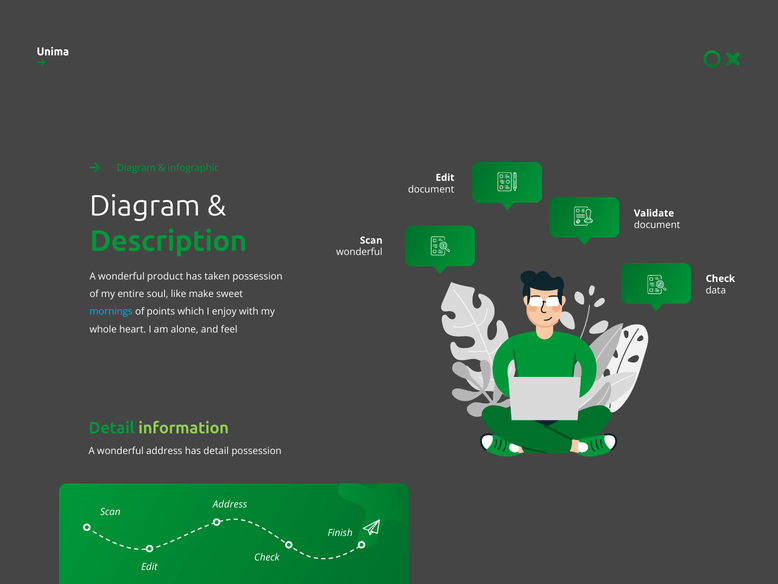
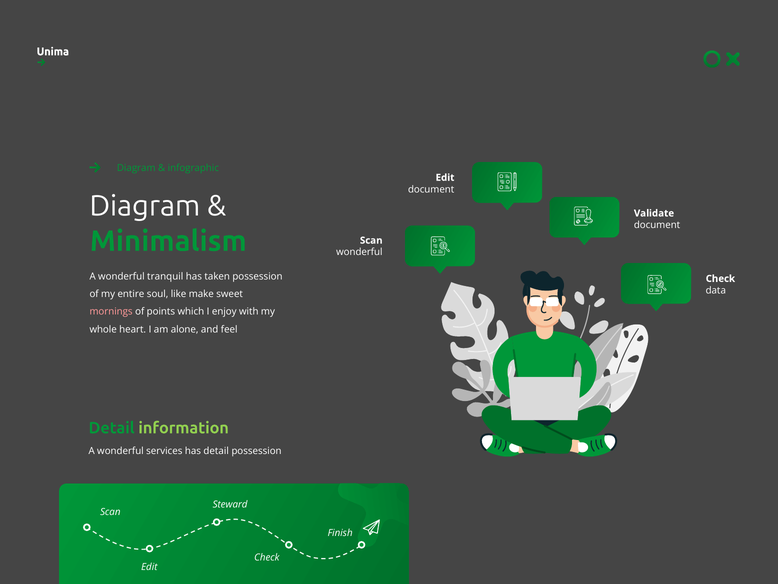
Description: Description -> Minimalism
product: product -> tranquil
mornings colour: light blue -> pink
wonderful address: address -> services
Address at (230, 504): Address -> Steward
